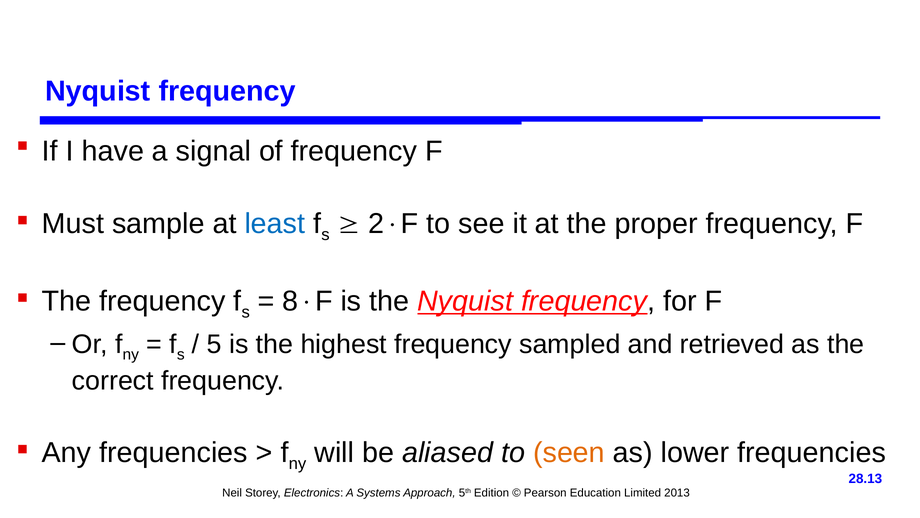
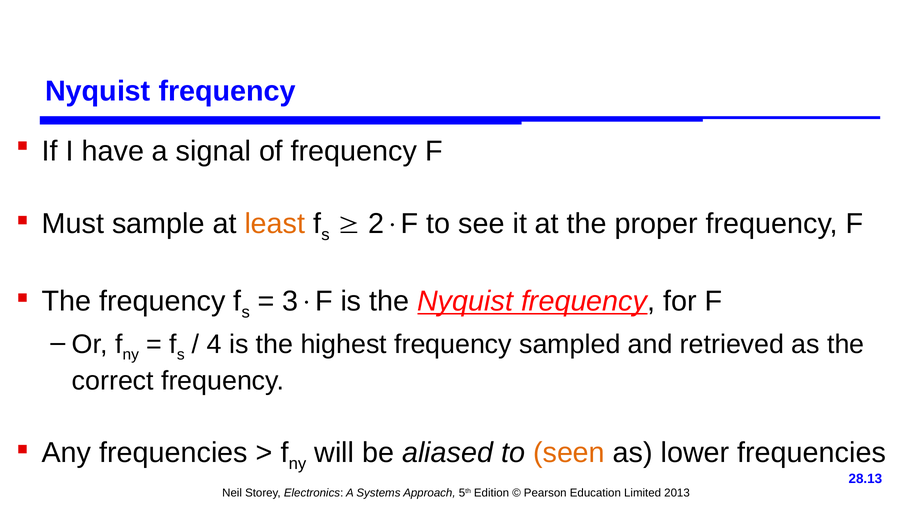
least colour: blue -> orange
8: 8 -> 3
5: 5 -> 4
